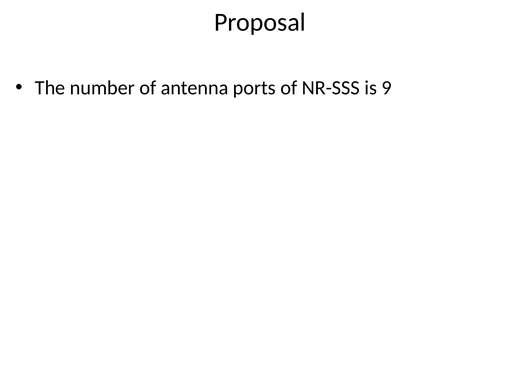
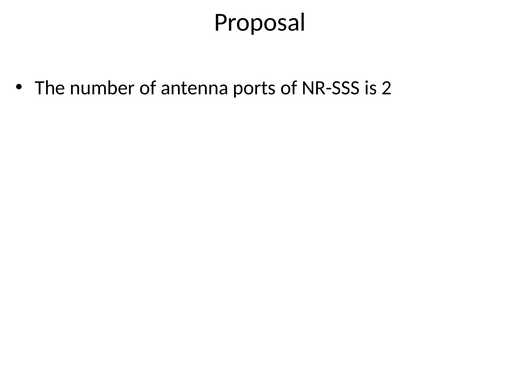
9: 9 -> 2
